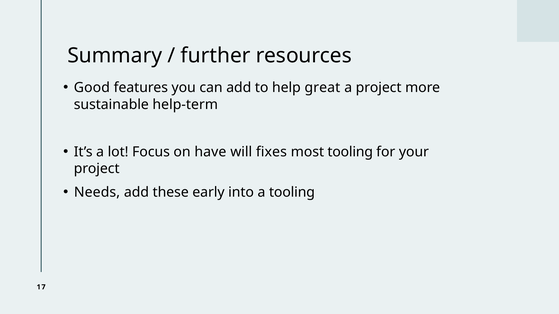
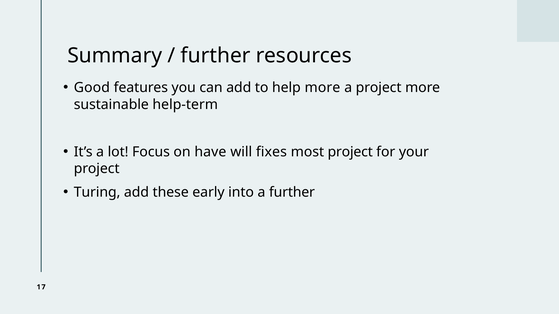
help great: great -> more
most tooling: tooling -> project
Needs: Needs -> Turing
a tooling: tooling -> further
